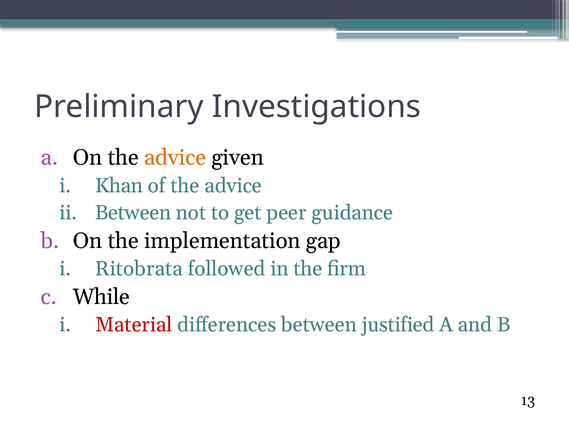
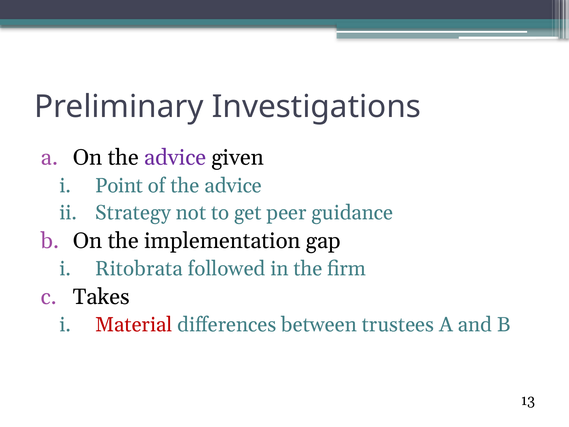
advice at (175, 158) colour: orange -> purple
Khan: Khan -> Point
Between at (133, 212): Between -> Strategy
While: While -> Takes
justified: justified -> trustees
